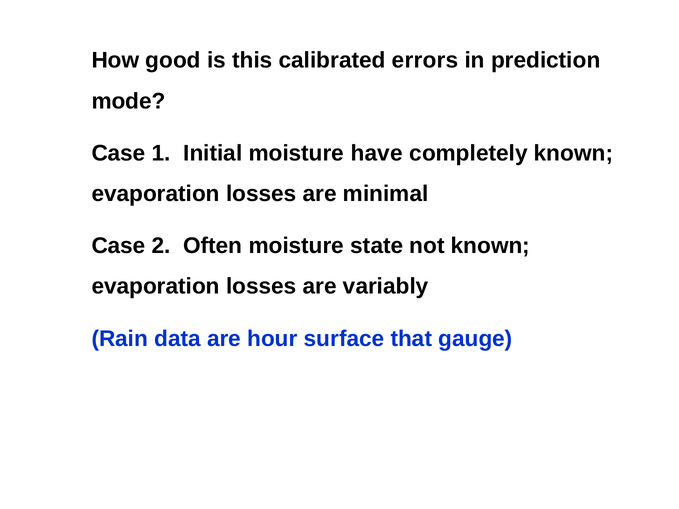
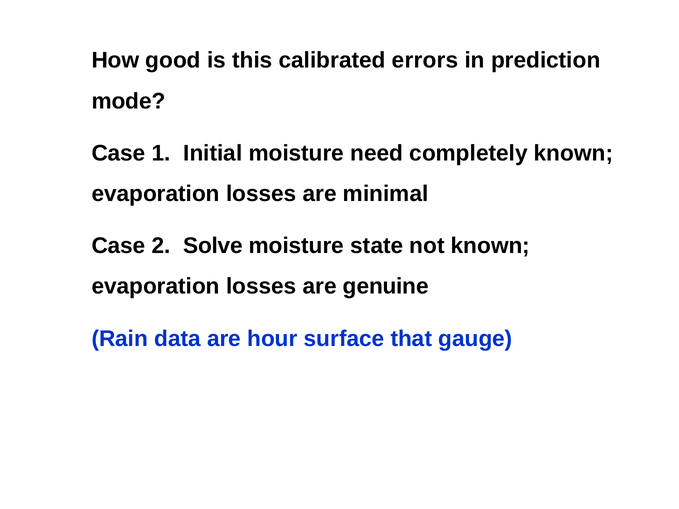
have: have -> need
Often: Often -> Solve
variably: variably -> genuine
